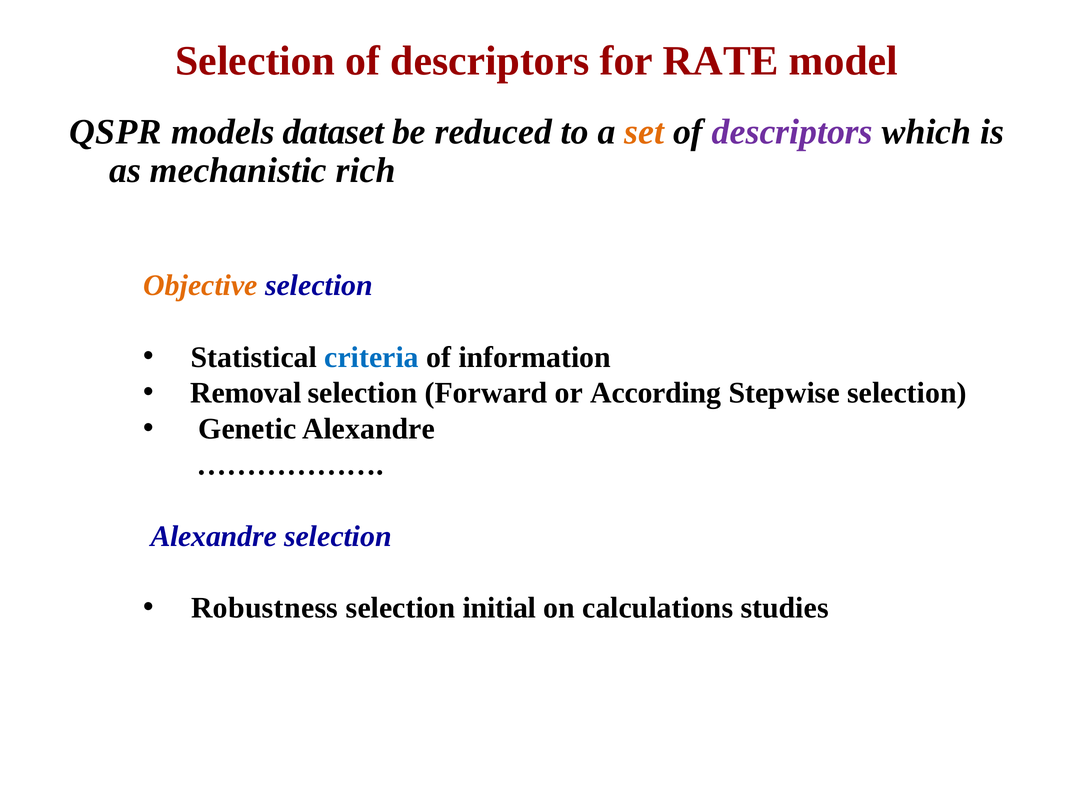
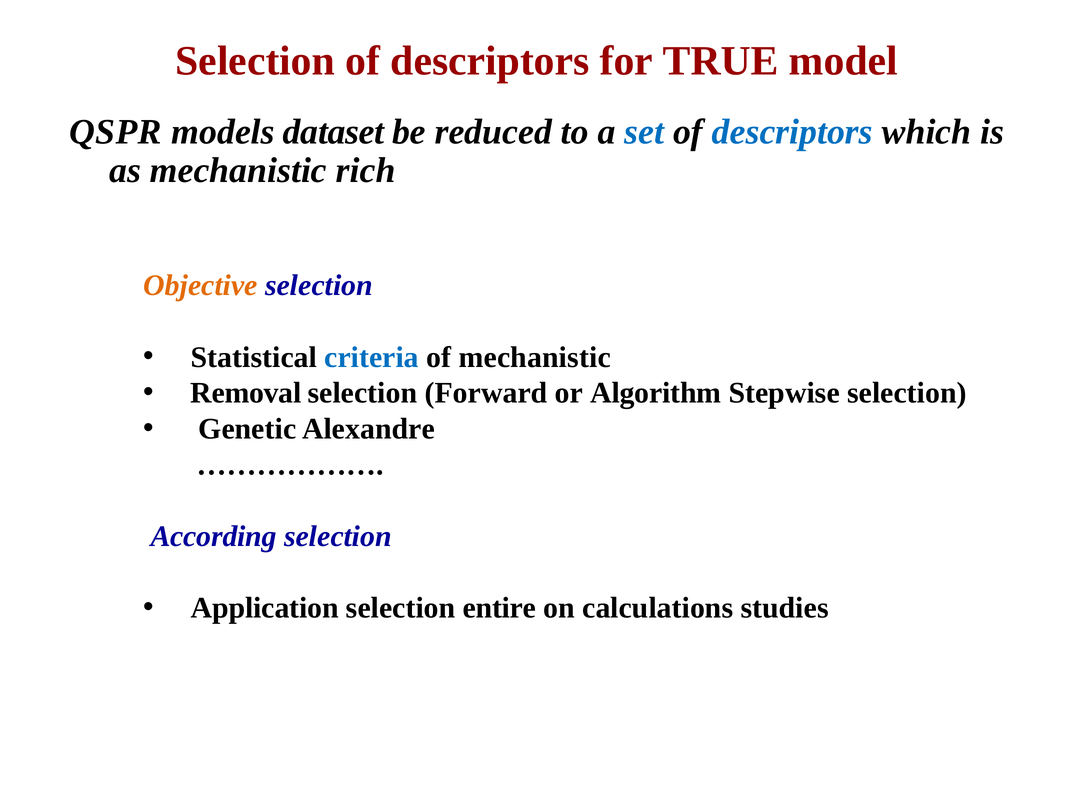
RATE: RATE -> TRUE
set colour: orange -> blue
descriptors at (792, 132) colour: purple -> blue
of information: information -> mechanistic
According: According -> Algorithm
Alexandre at (214, 536): Alexandre -> According
Robustness: Robustness -> Application
initial: initial -> entire
